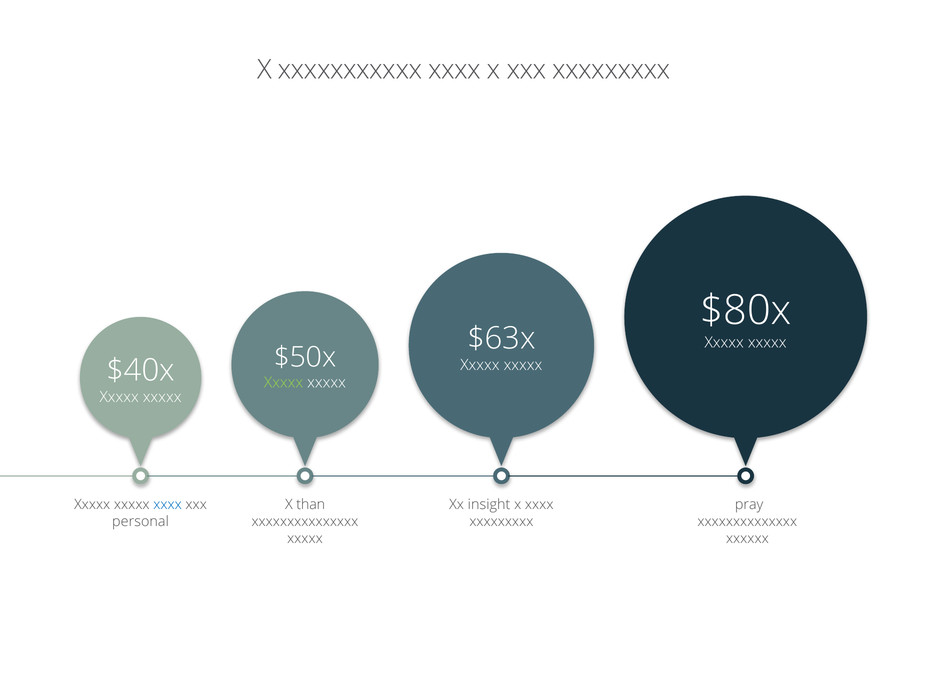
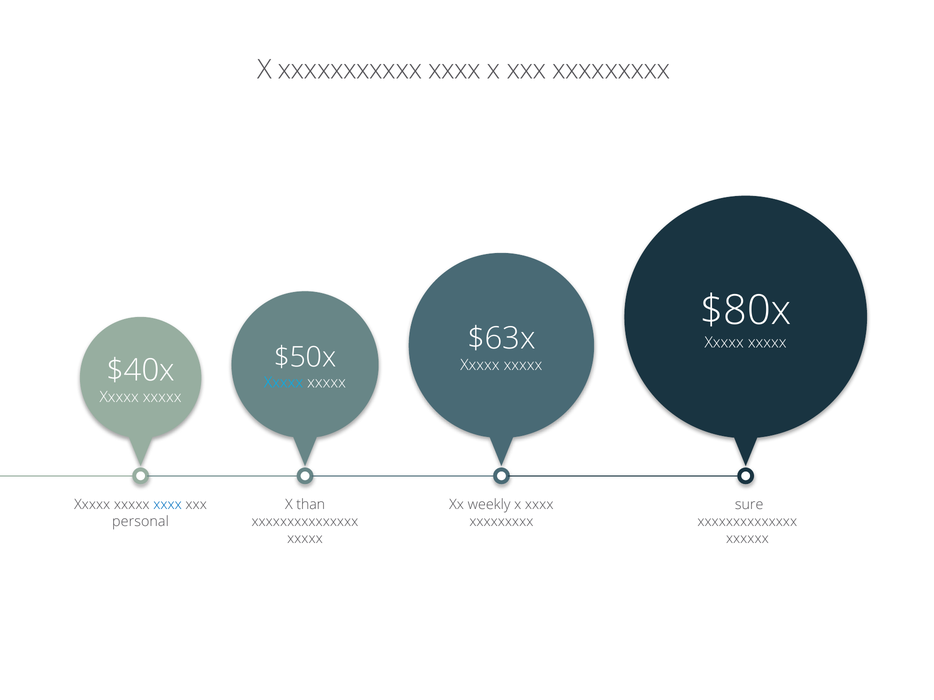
Xxxxx at (284, 383) colour: light green -> light blue
insight: insight -> weekly
pray: pray -> sure
